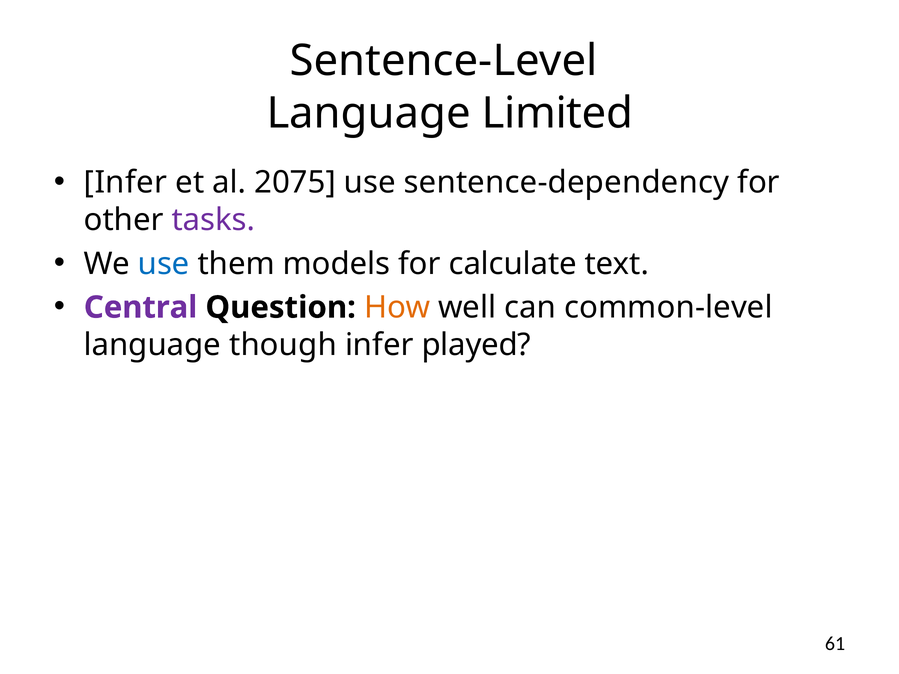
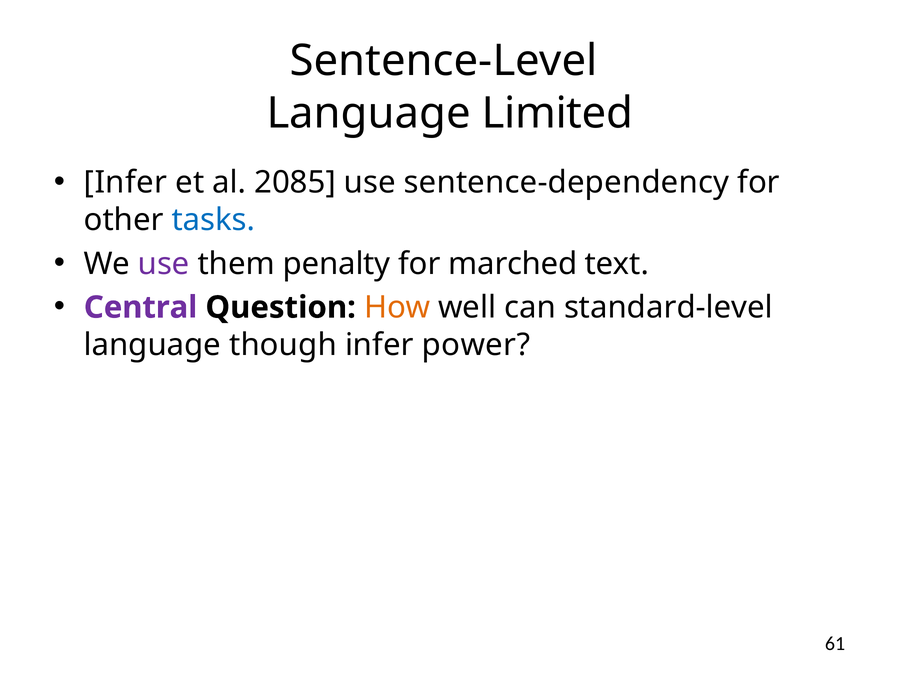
2075: 2075 -> 2085
tasks colour: purple -> blue
use at (164, 264) colour: blue -> purple
models: models -> penalty
calculate: calculate -> marched
common-level: common-level -> standard-level
played: played -> power
